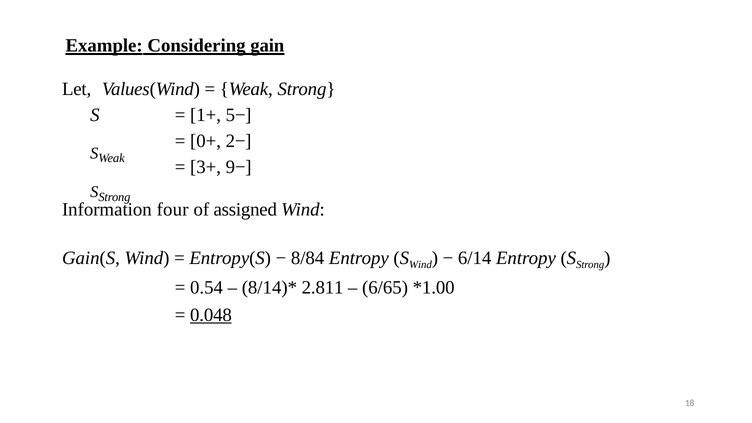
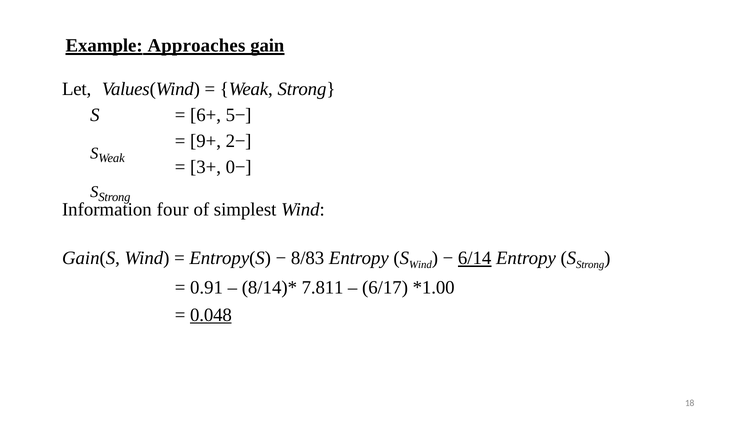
Considering: Considering -> Approaches
1+: 1+ -> 6+
0+: 0+ -> 9+
9−: 9− -> 0−
assigned: assigned -> simplest
8/84: 8/84 -> 8/83
6/14 underline: none -> present
0.54: 0.54 -> 0.91
2.811: 2.811 -> 7.811
6/65: 6/65 -> 6/17
